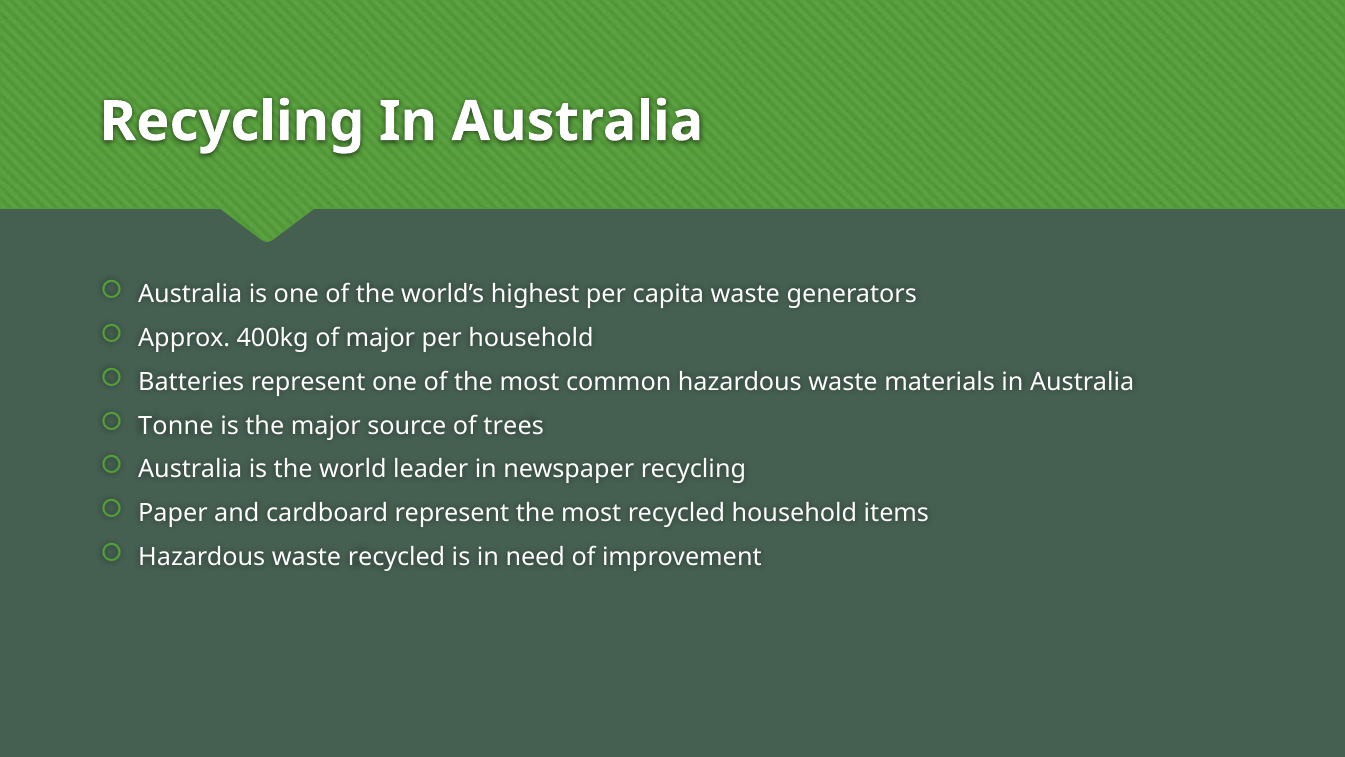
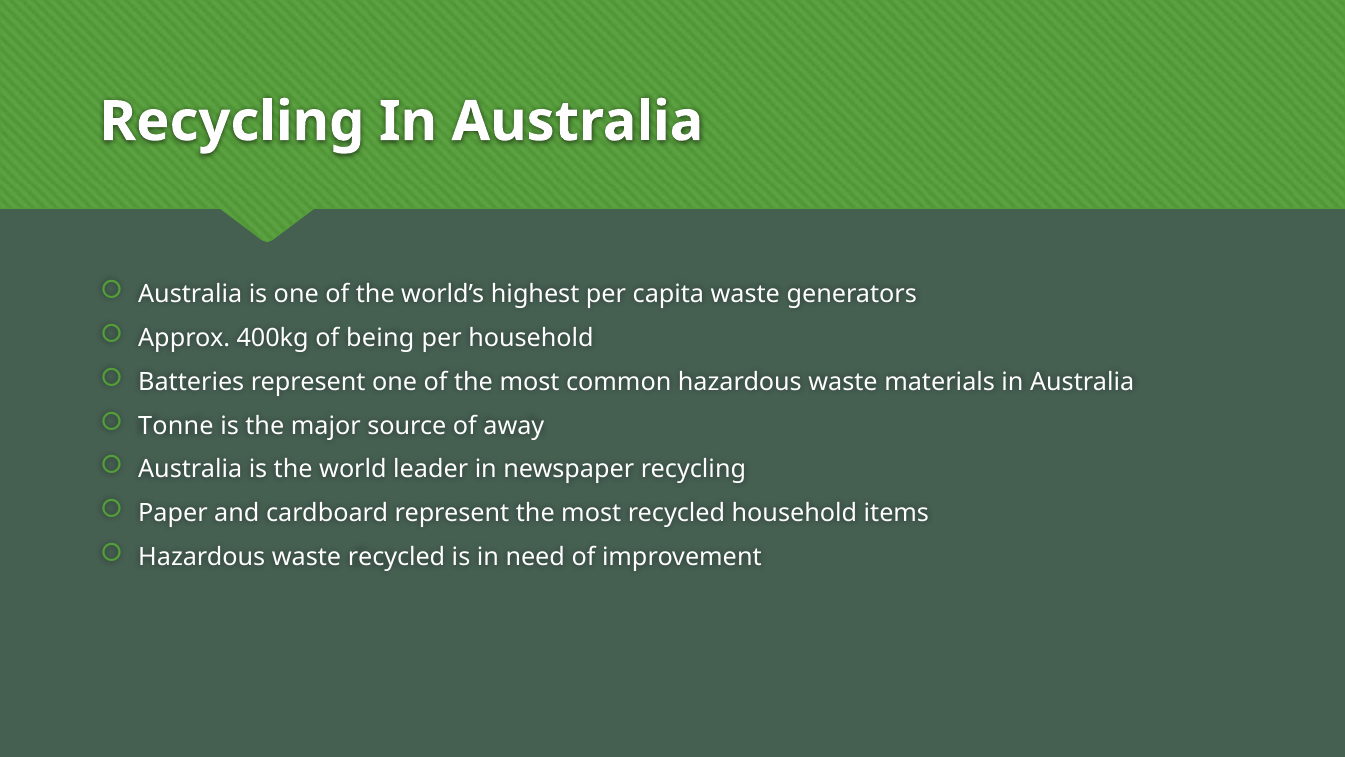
of major: major -> being
trees: trees -> away
